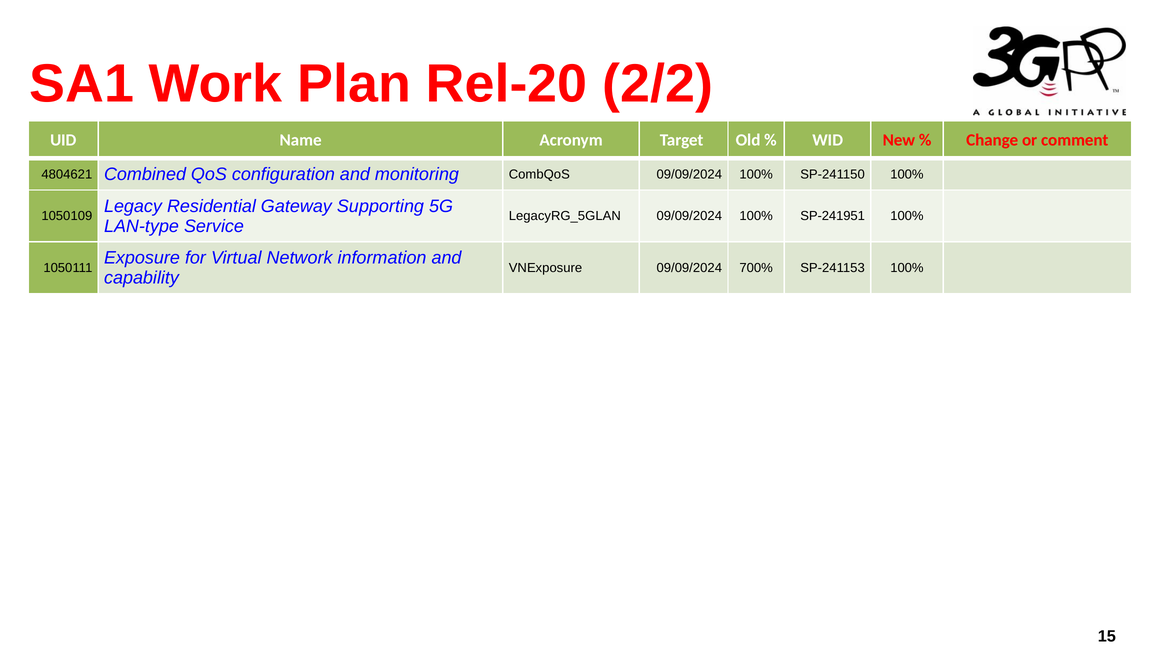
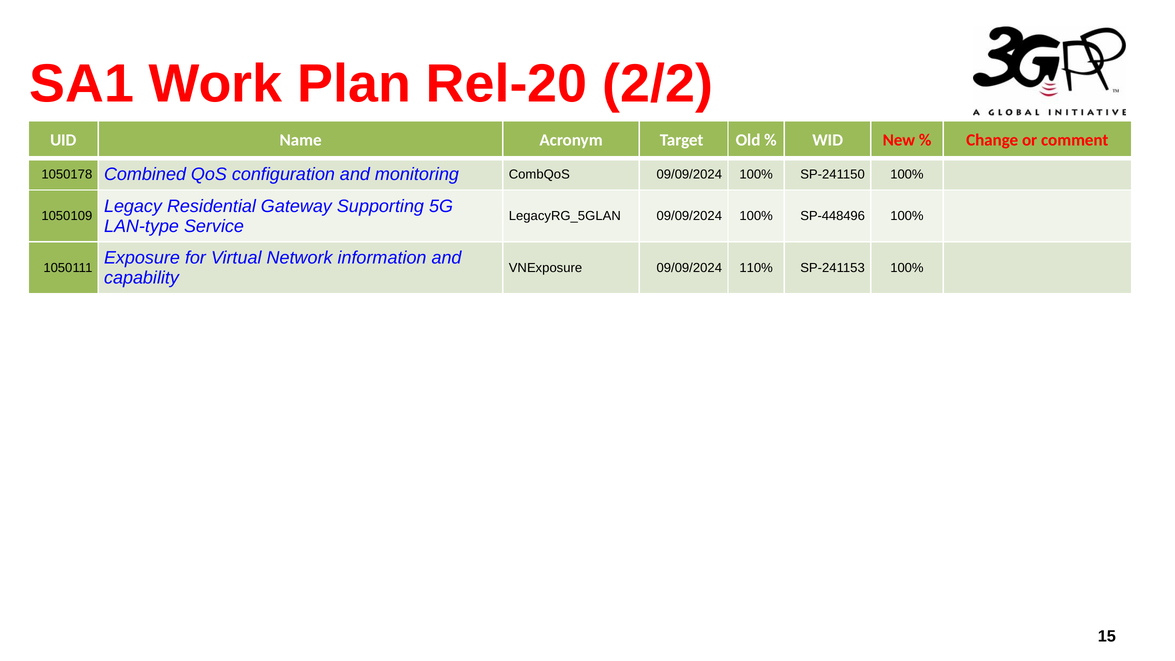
4804621: 4804621 -> 1050178
SP-241951: SP-241951 -> SP-448496
700%: 700% -> 110%
